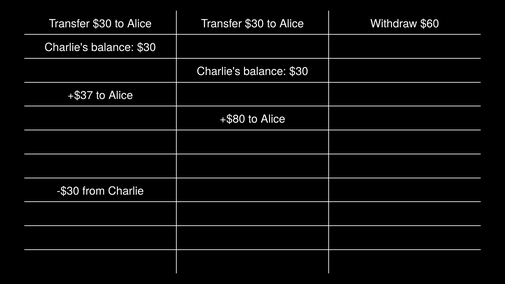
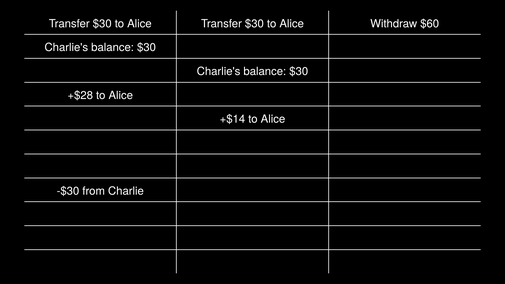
+$37: +$37 -> +$28
+$80: +$80 -> +$14
